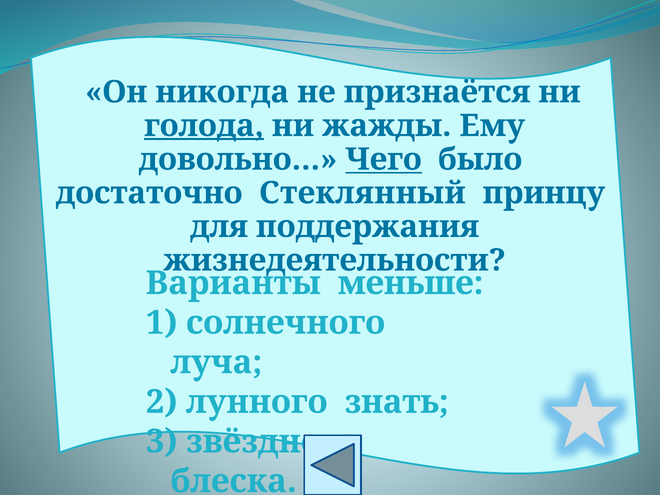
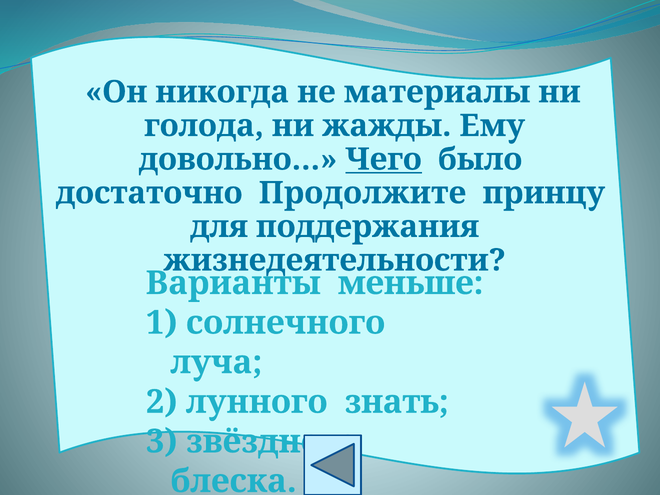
признаётся: признаётся -> материалы
голода underline: present -> none
Стеклянный: Стеклянный -> Продолжите
